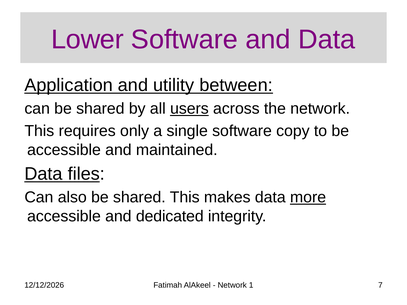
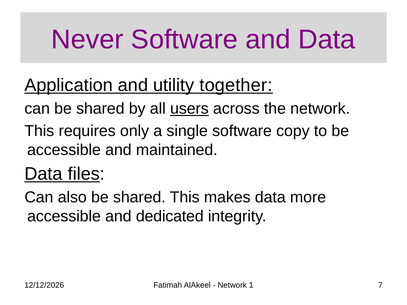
Lower: Lower -> Never
between: between -> together
more underline: present -> none
